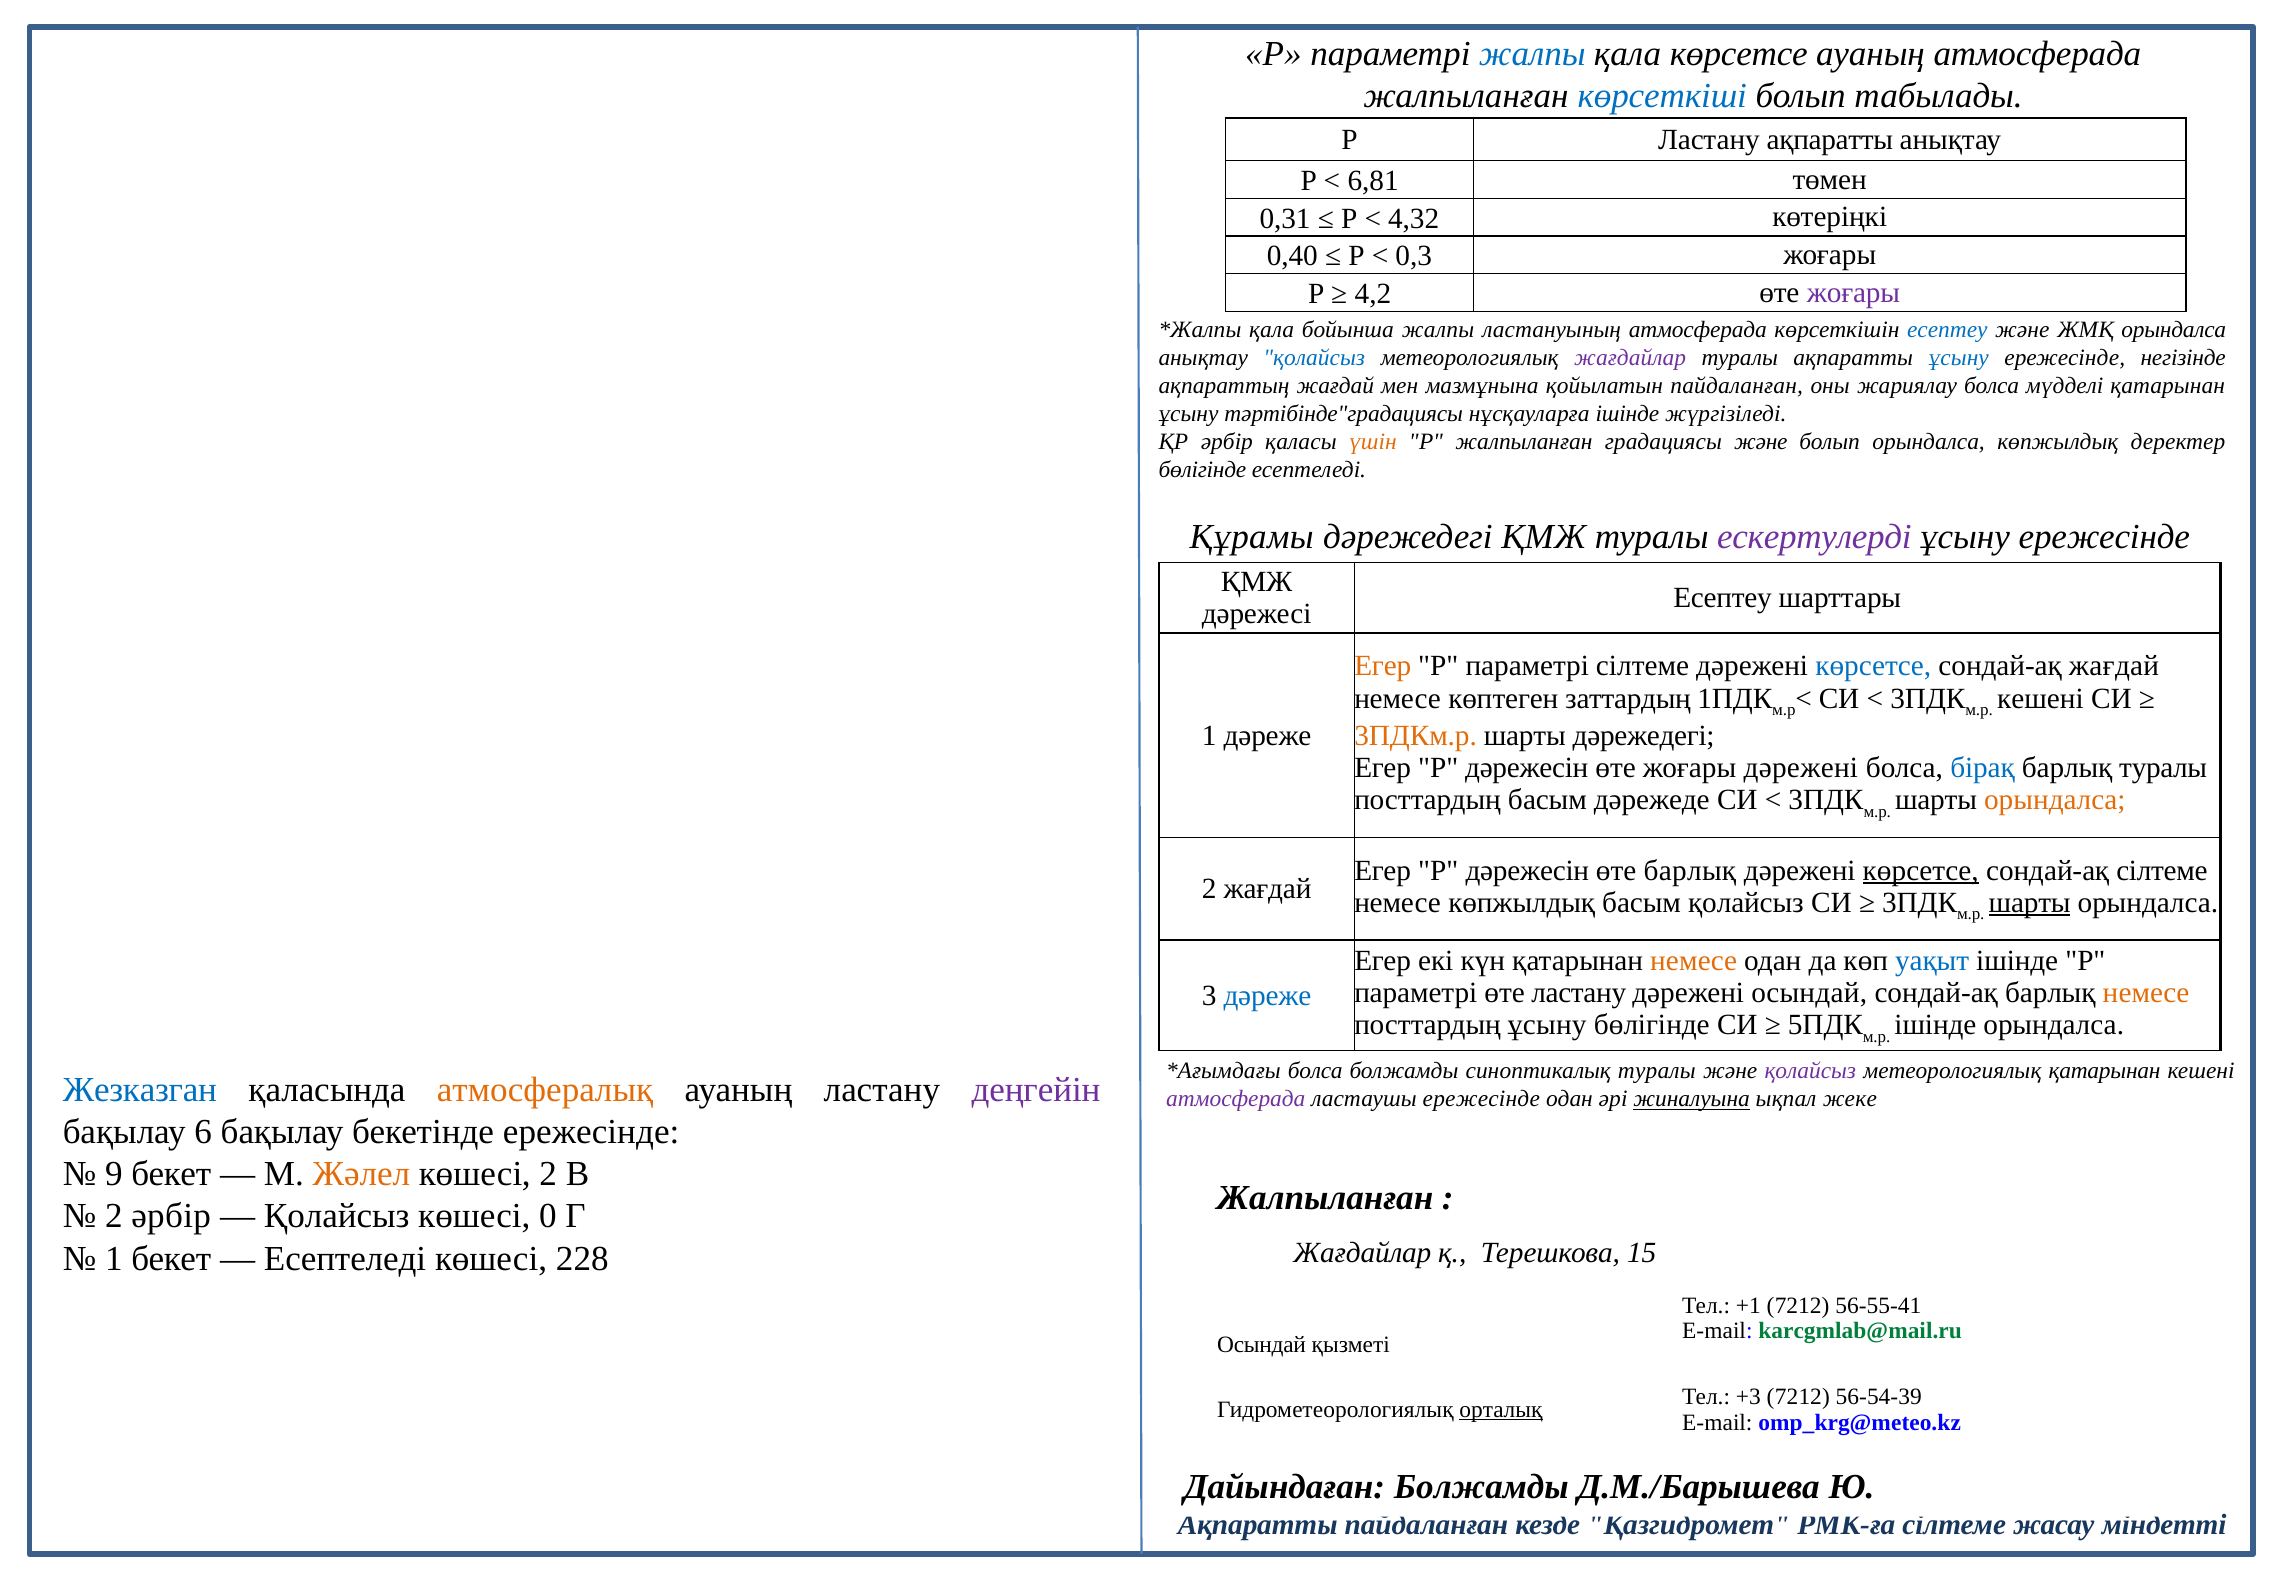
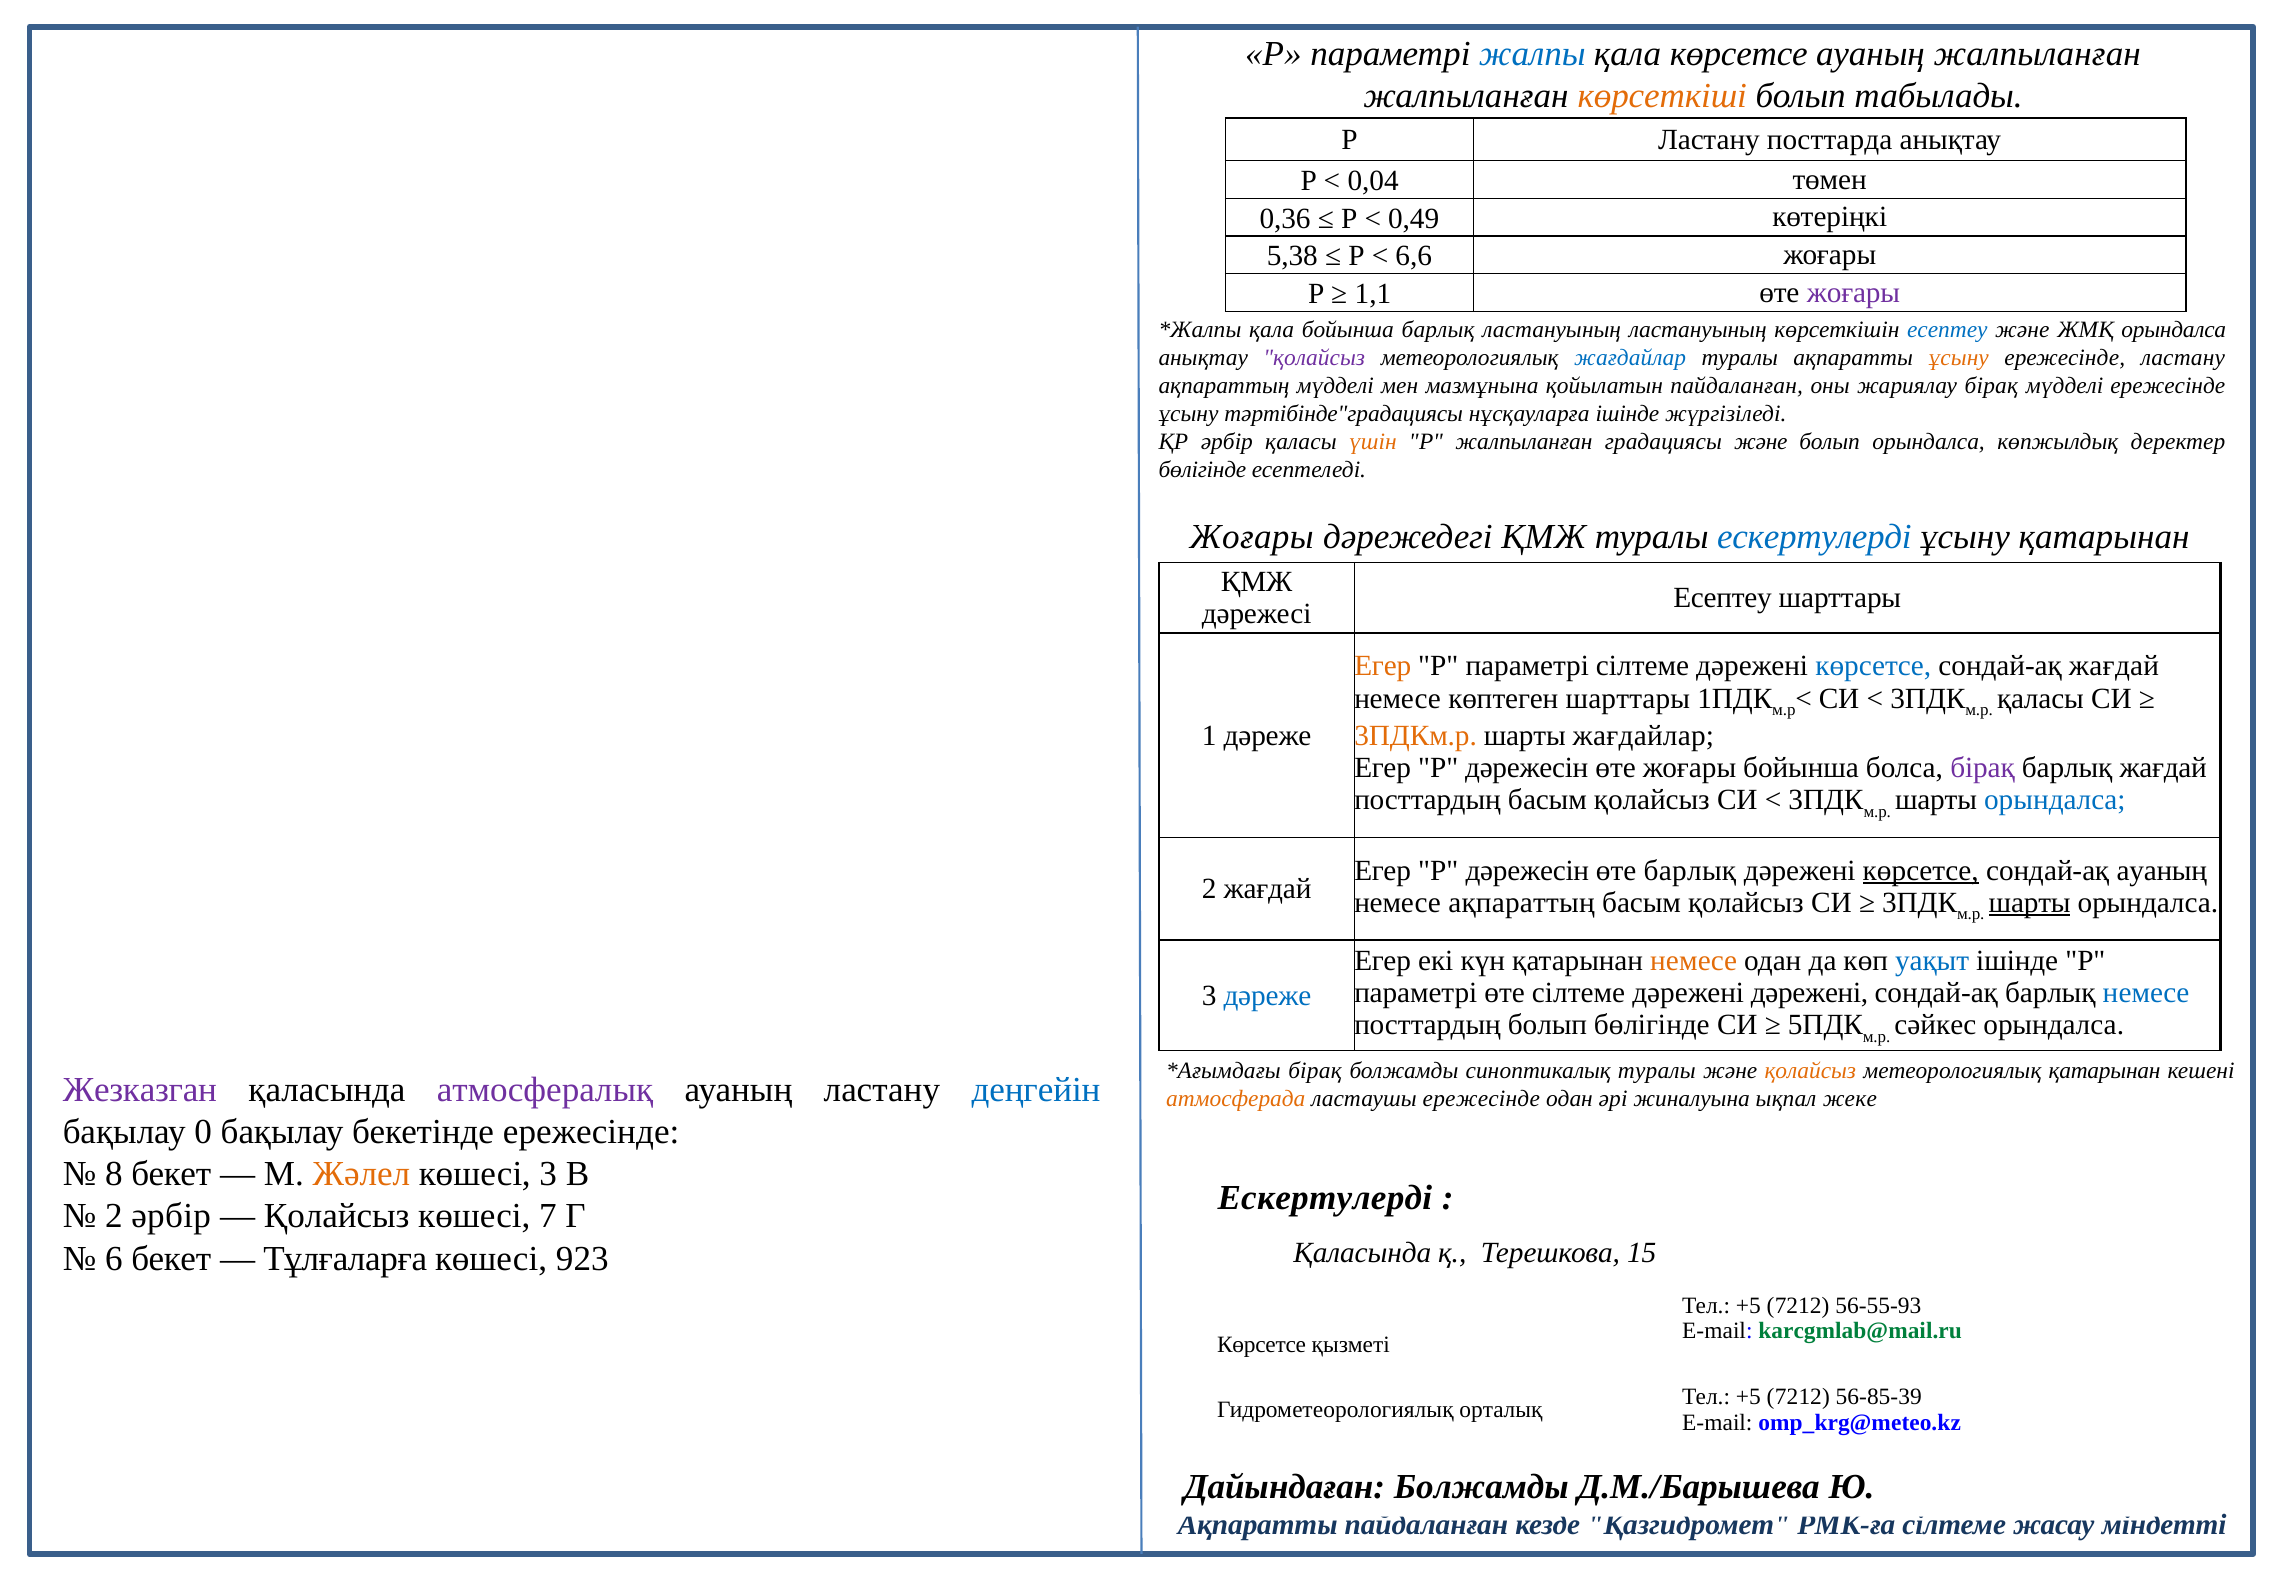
ауаның атмосферада: атмосферада -> жалпыланған
көрсеткіші colour: blue -> orange
Ластану ақпаратты: ақпаратты -> посттарда
6,81: 6,81 -> 0,04
0,31: 0,31 -> 0,36
4,32: 4,32 -> 0,49
0,40: 0,40 -> 5,38
0,3: 0,3 -> 6,6
4,2: 4,2 -> 1,1
бойынша жалпы: жалпы -> барлық
ластануының атмосферада: атмосферада -> ластануының
қолайсыз at (1314, 357) colour: blue -> purple
жағдайлар at (1630, 357) colour: purple -> blue
ұсыну at (1959, 357) colour: blue -> orange
ережесінде негізінде: негізінде -> ластану
ақпараттың жағдай: жағдай -> мүдделі
жариялау болса: болса -> бірақ
мүдделі қатарынан: қатарынан -> ережесінде
Құрамы at (1252, 536): Құрамы -> Жоғары
ескертулерді at (1814, 536) colour: purple -> blue
ережесінде at (2104, 536): ережесінде -> қатарынан
көптеген заттардың: заттардың -> шарттары
кешені at (2040, 698): кешені -> қаласы
шарты дәрежедегі: дәрежедегі -> жағдайлар
жоғары дәрежені: дәрежені -> бойынша
бірақ at (1983, 767) colour: blue -> purple
барлық туралы: туралы -> жағдай
посттардың басым дәрежеде: дәрежеде -> қолайсыз
орындалса at (2055, 800) colour: orange -> blue
сондай-ақ сілтеме: сілтеме -> ауаның
немесе көпжылдық: көпжылдық -> ақпараттың
өте ластану: ластану -> сілтеме
дәрежені осындай: осындай -> дәрежені
немесе at (2146, 993) colour: orange -> blue
посттардың ұсыну: ұсыну -> болып
ішінде at (1935, 1025): ішінде -> сәйкес
болса at (1315, 1071): болса -> бірақ
қолайсыз at (1810, 1071) colour: purple -> orange
Жезказган colour: blue -> purple
атмосфералық colour: orange -> purple
деңгейін colour: purple -> blue
атмосферада at (1236, 1099) colour: purple -> orange
жиналуына underline: present -> none
6: 6 -> 0
9: 9 -> 8
көшесі 2: 2 -> 3
Жалпыланған at (1325, 1197): Жалпыланған -> Ескертулерді
0: 0 -> 7
Жағдайлар at (1362, 1253): Жағдайлар -> Қаласында
1 at (114, 1258): 1 -> 6
Есептеледі at (345, 1258): Есептеледі -> Тұлғаларға
228: 228 -> 923
+1 at (1748, 1305): +1 -> +5
56-55-41: 56-55-41 -> 56-55-93
Осындай at (1262, 1344): Осындай -> Көрсетсе
+3 at (1748, 1396): +3 -> +5
56-54-39: 56-54-39 -> 56-85-39
орталық underline: present -> none
